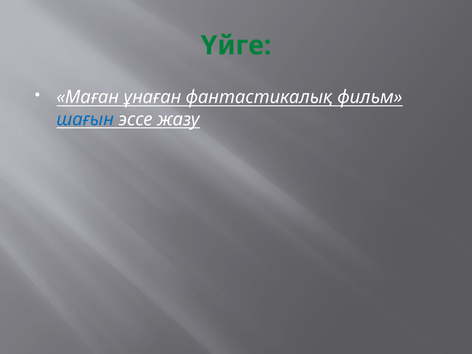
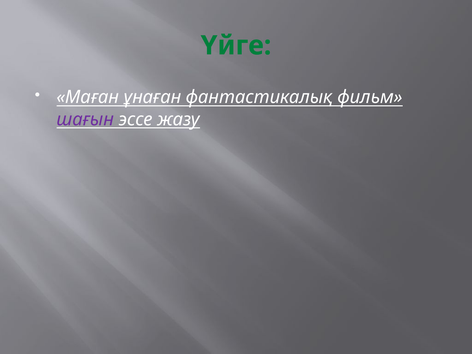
шағын colour: blue -> purple
